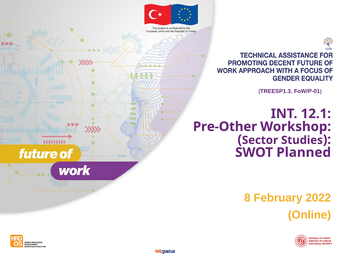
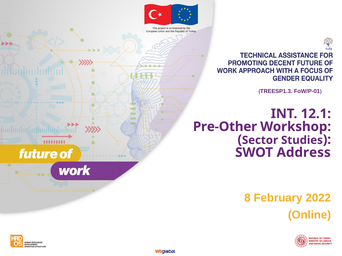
Planned: Planned -> Address
